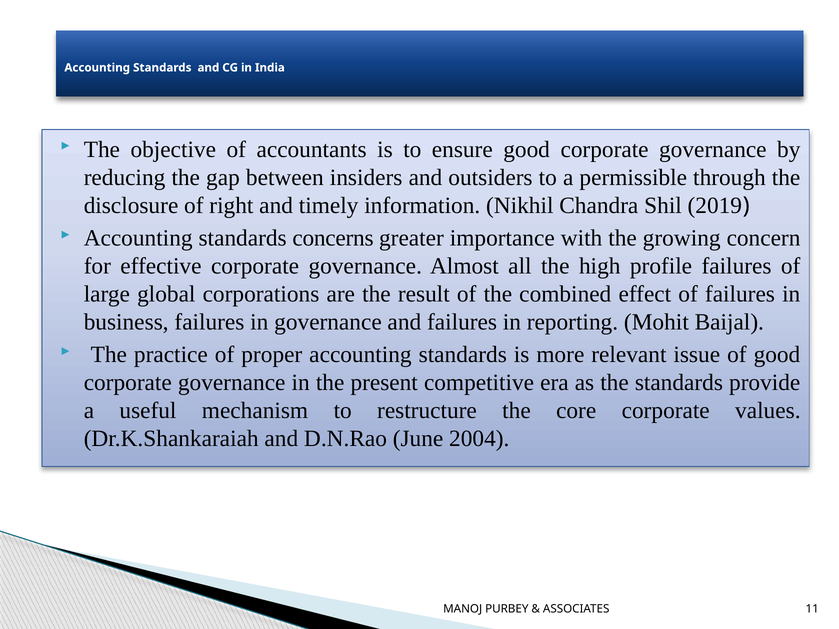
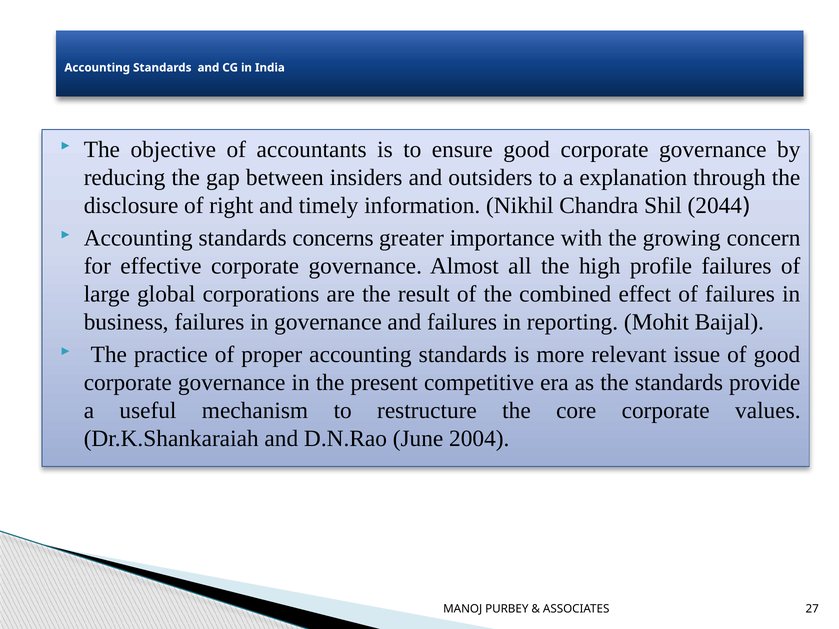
permissible: permissible -> explanation
2019: 2019 -> 2044
11: 11 -> 27
